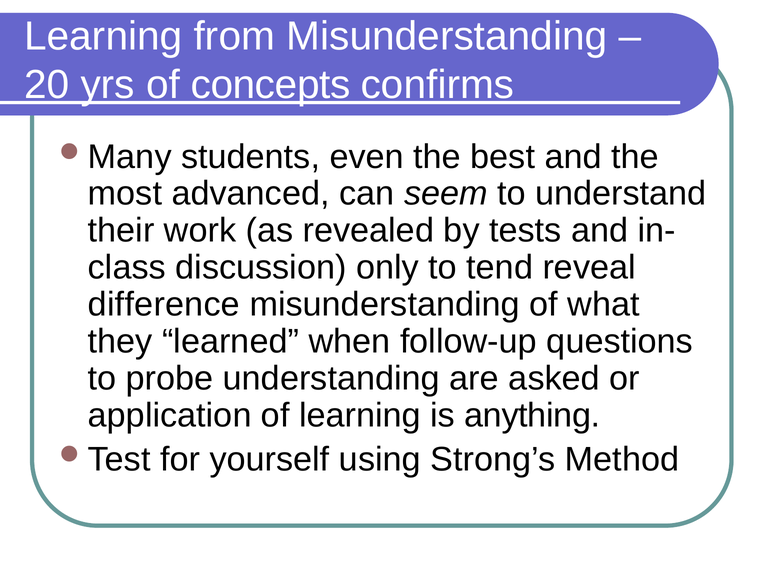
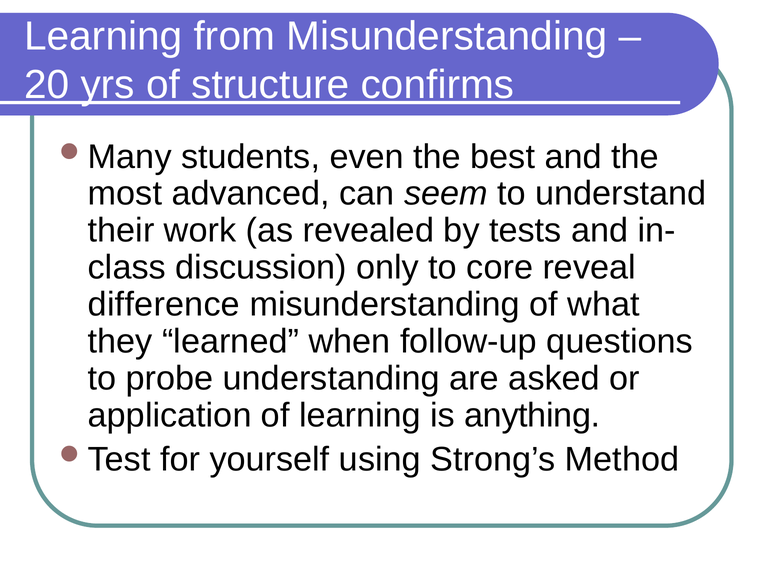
concepts: concepts -> structure
tend: tend -> core
